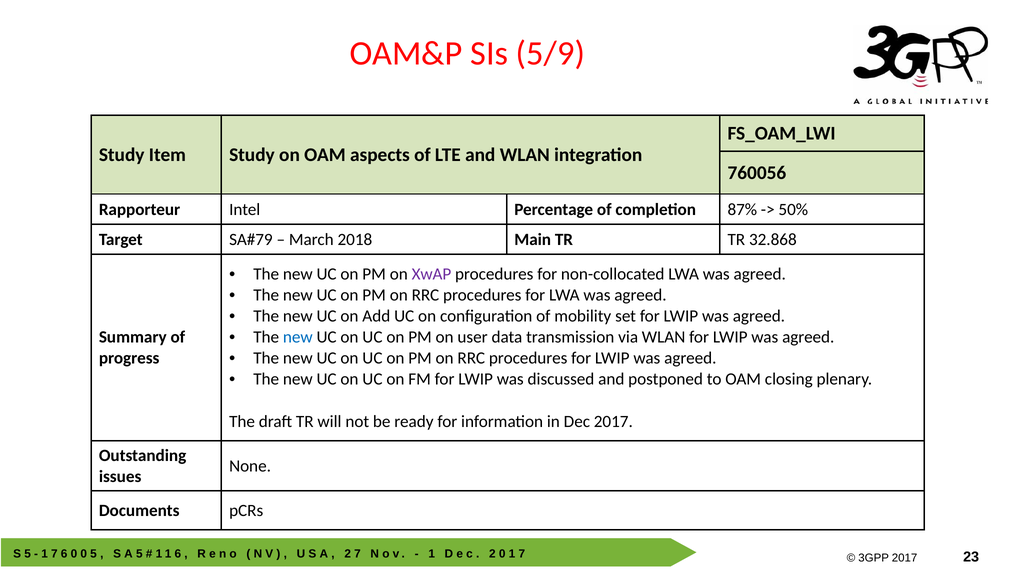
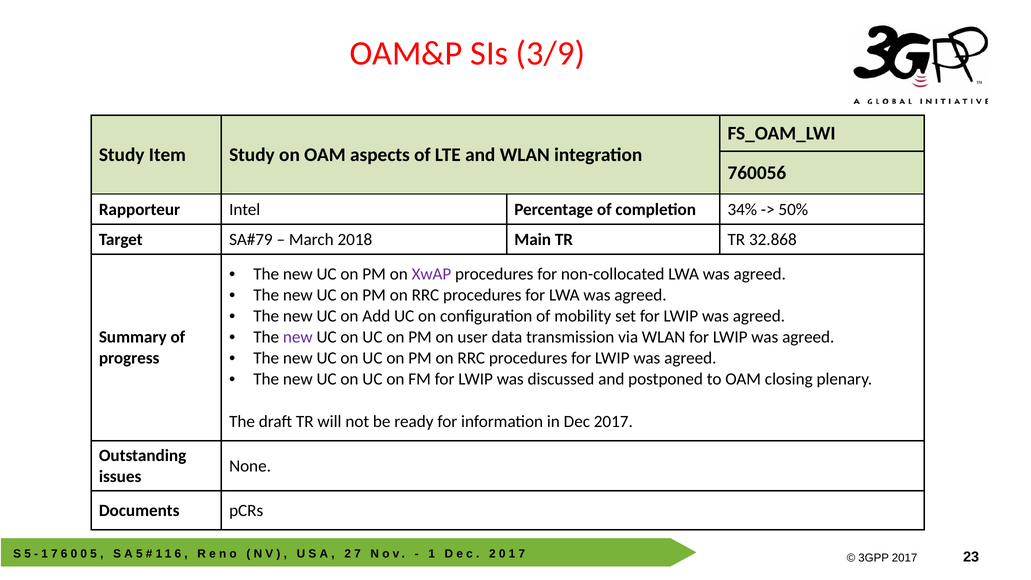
5/9: 5/9 -> 3/9
87%: 87% -> 34%
new at (298, 337) colour: blue -> purple
